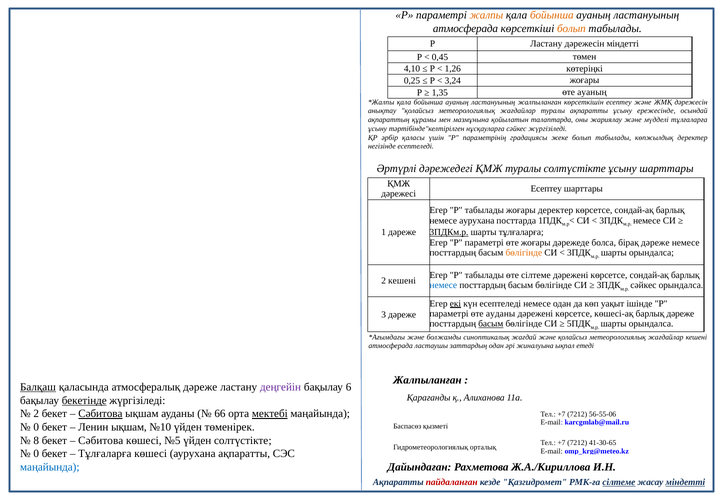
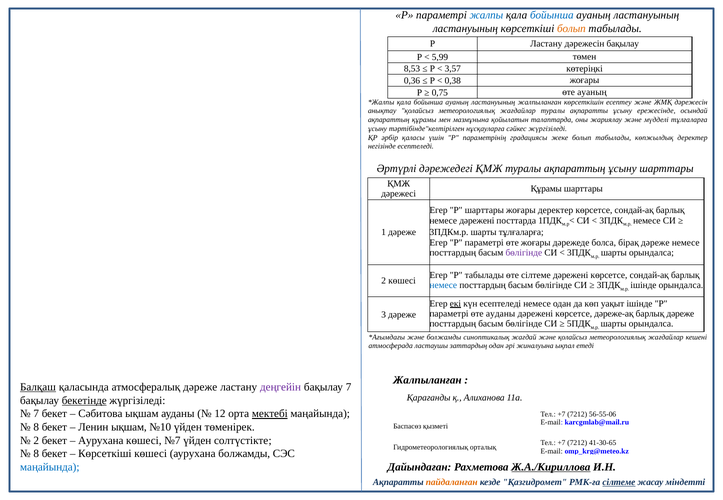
жалпы colour: orange -> blue
бойынша at (552, 15) colour: orange -> blue
атмосферада at (465, 29): атмосферада -> ластануының
дәрежесін міндетті: міндетті -> бақылау
0,45: 0,45 -> 5,99
4,10: 4,10 -> 8,53
1,26: 1,26 -> 3,57
0,25: 0,25 -> 0,36
3,24: 3,24 -> 0,38
1,35: 1,35 -> 0,75
туралы солтүстікте: солтүстікте -> ақпараттың
Есептеу at (546, 189): Есептеу -> Құрамы
табылады at (484, 211): табылады -> шарттары
немесе аурухана: аурухана -> дәрежені
3ПДКм.р underline: present -> none
бөлігінде at (524, 253) colour: orange -> purple
2 кешені: кешені -> көшесі
сәйкес at (643, 285): сәйкес -> ішінде
көшесі-ақ: көшесі-ақ -> дәреже-ақ
басым at (491, 324) underline: present -> none
бақылау 6: 6 -> 7
2 at (36, 414): 2 -> 7
Сәбитова at (100, 414) underline: present -> none
66: 66 -> 12
0 at (36, 428): 0 -> 8
8 at (36, 441): 8 -> 2
Сәбитова at (101, 441): Сәбитова -> Аурухана
№5: №5 -> №7
0 at (36, 454): 0 -> 8
Тұлғаларға at (105, 454): Тұлғаларға -> Көрсеткіші
аурухана ақпаратты: ақпаратты -> болжамды
Ж.А./Кириллова underline: none -> present
пайдаланған colour: red -> orange
міндетті at (685, 483) underline: present -> none
